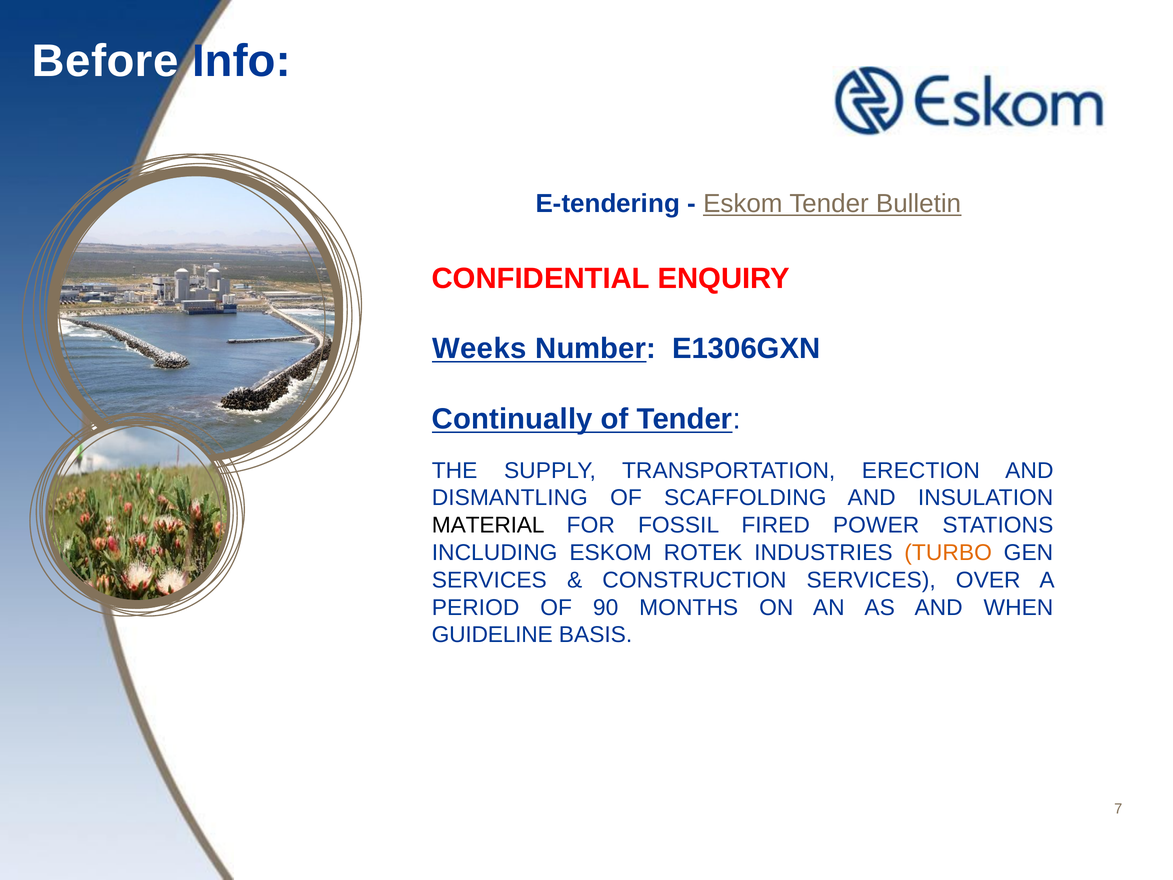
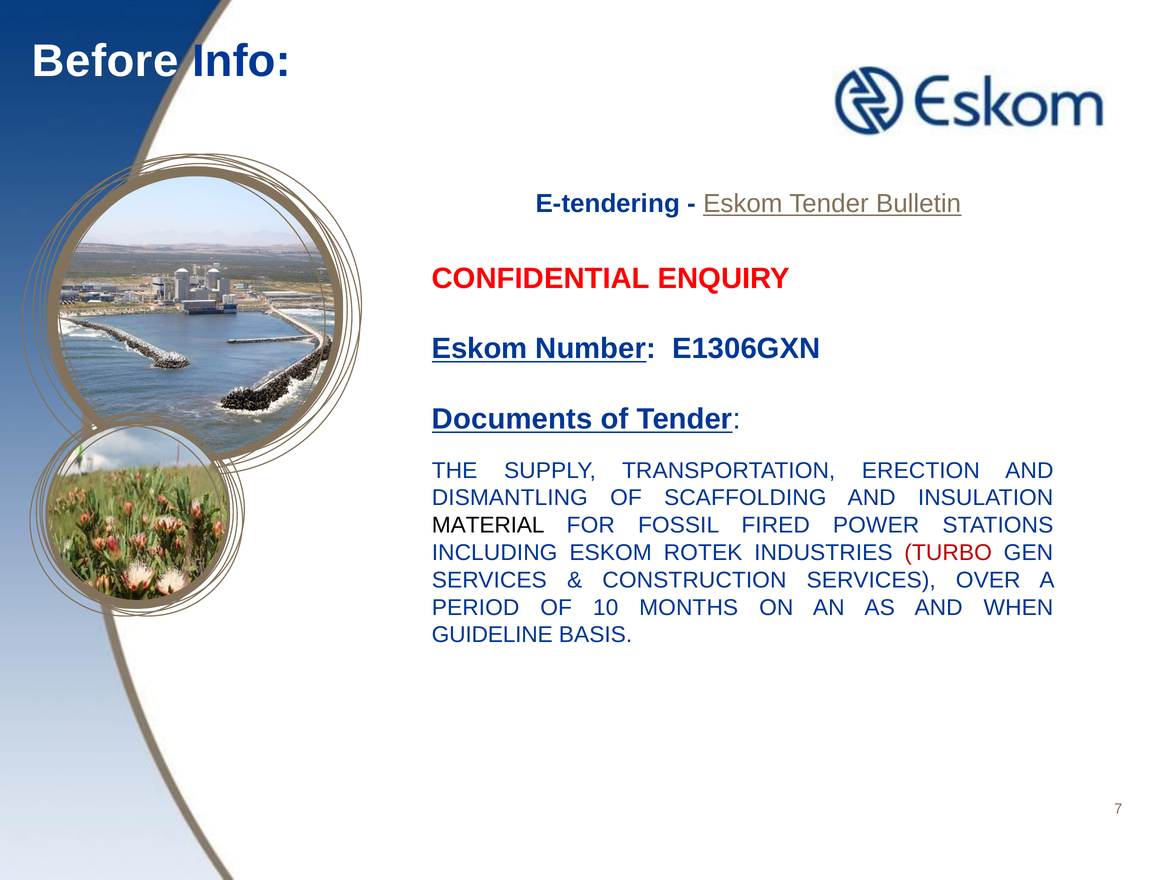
Weeks at (479, 349): Weeks -> Eskom
Continually: Continually -> Documents
TURBO colour: orange -> red
90: 90 -> 10
